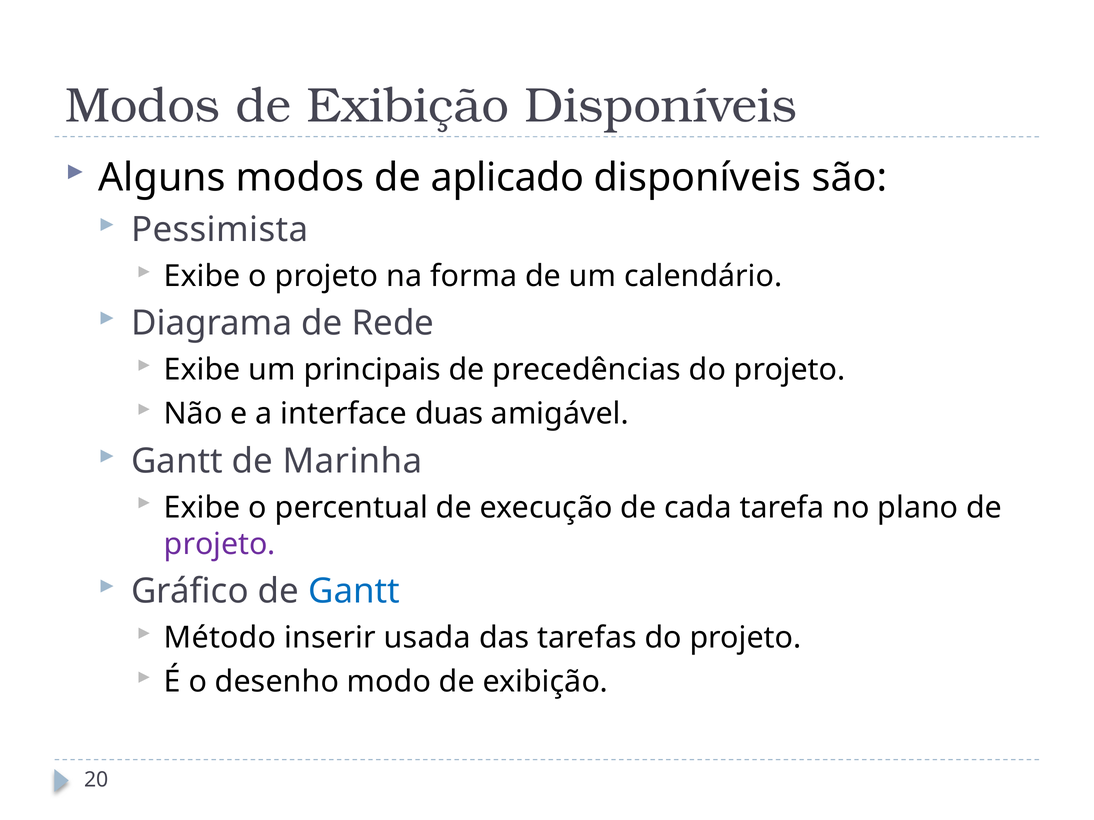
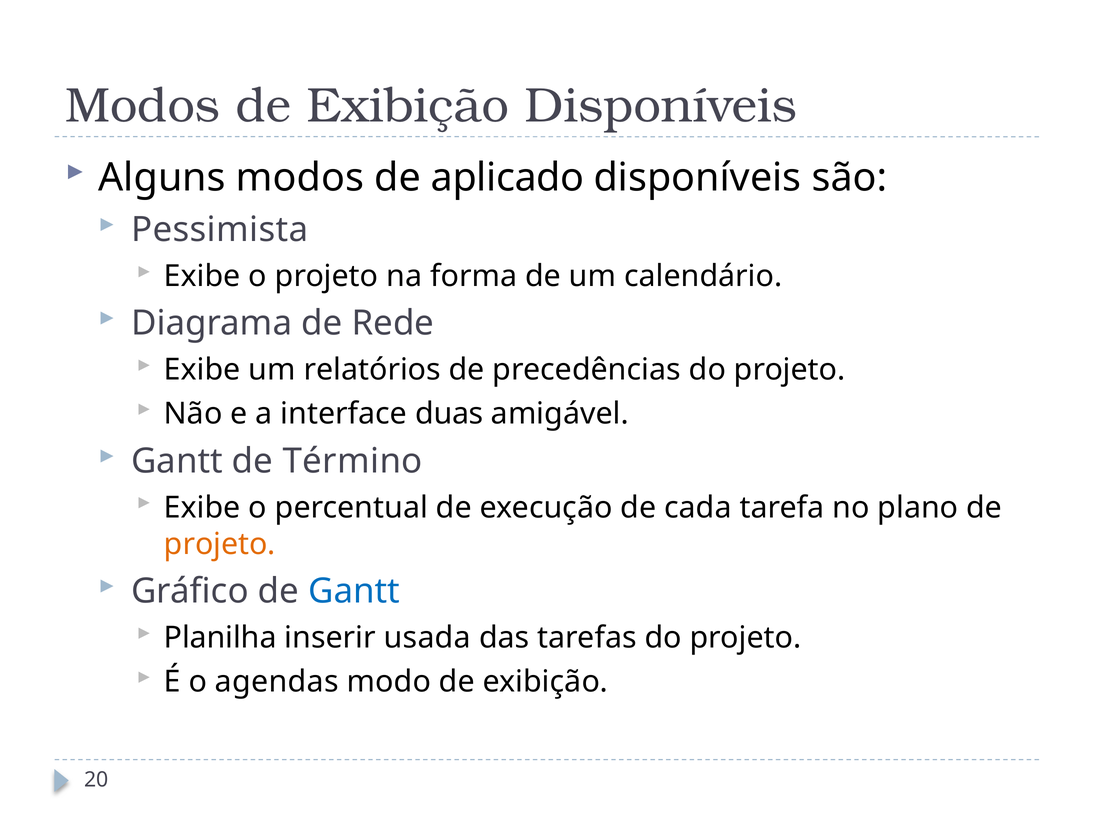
principais: principais -> relatórios
Marinha: Marinha -> Término
projeto at (220, 544) colour: purple -> orange
Método: Método -> Planilha
desenho: desenho -> agendas
